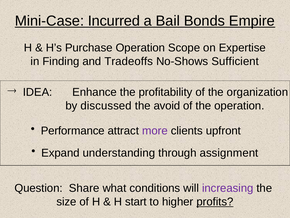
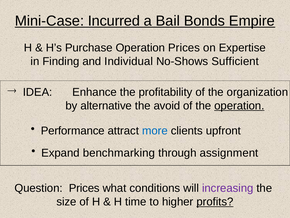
Operation Scope: Scope -> Prices
Tradeoffs: Tradeoffs -> Individual
discussed: discussed -> alternative
operation at (239, 105) underline: none -> present
more colour: purple -> blue
understanding: understanding -> benchmarking
Question Share: Share -> Prices
start: start -> time
